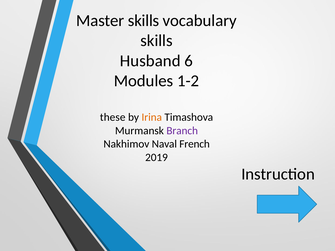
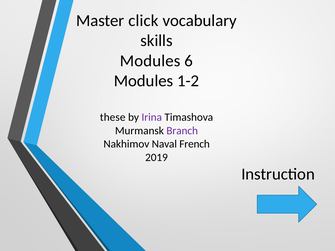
Master skills: skills -> click
Husband at (150, 61): Husband -> Modules
Irina colour: orange -> purple
